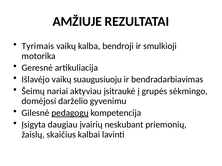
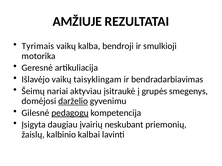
suaugusiuoju: suaugusiuoju -> taisyklingam
sėkmingo: sėkmingo -> smegenys
darželio underline: none -> present
skaičius: skaičius -> kalbinio
